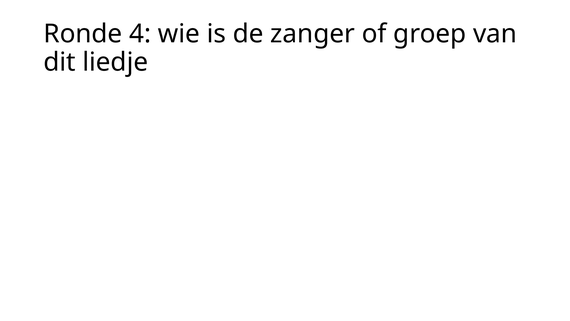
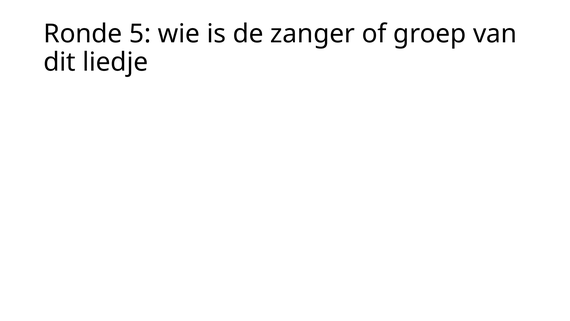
4: 4 -> 5
